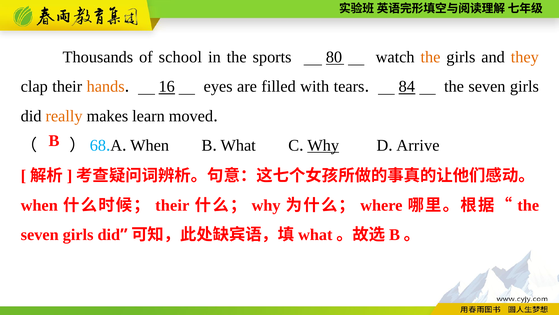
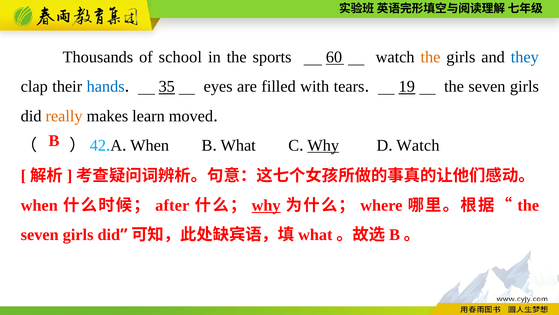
80: 80 -> 60
they colour: orange -> blue
hands colour: orange -> blue
16: 16 -> 35
84: 84 -> 19
68: 68 -> 42
Arrive at (418, 145): Arrive -> Watch
their at (172, 205): their -> after
why at (266, 205) underline: none -> present
